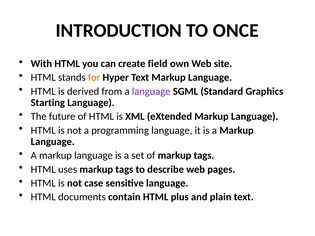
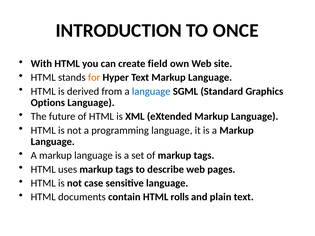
language at (151, 91) colour: purple -> blue
Starting: Starting -> Options
plus: plus -> rolls
